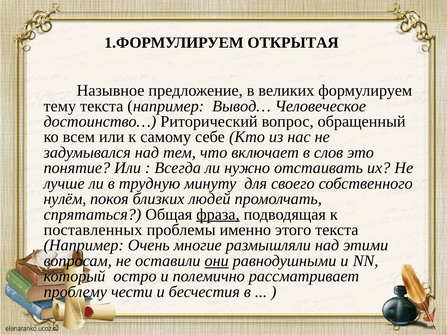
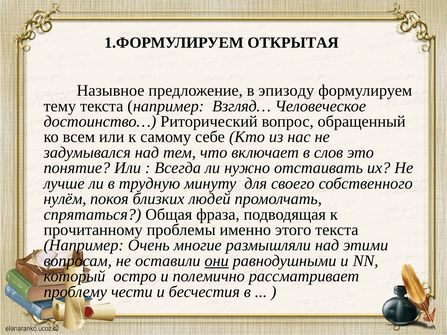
великих: великих -> эпизоду
Вывод…: Вывод… -> Взгляд…
фраза underline: present -> none
поставленных: поставленных -> прочитанному
